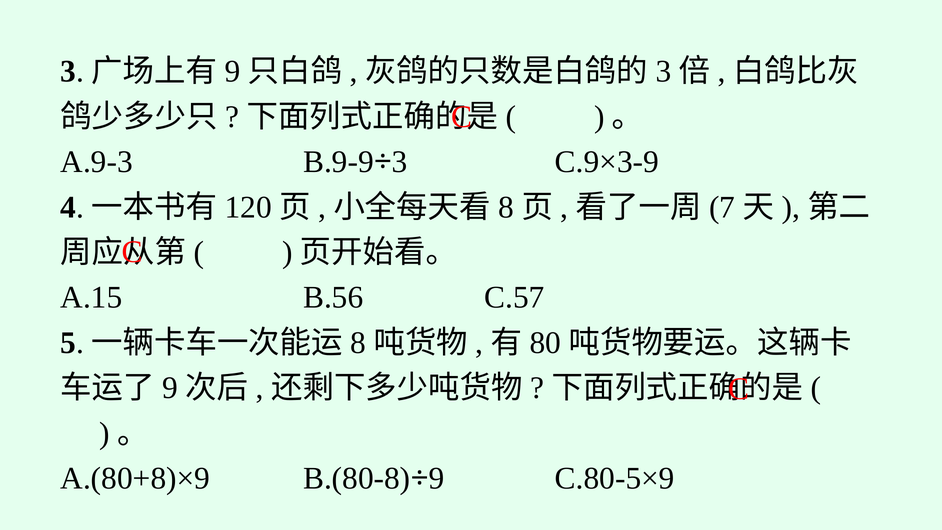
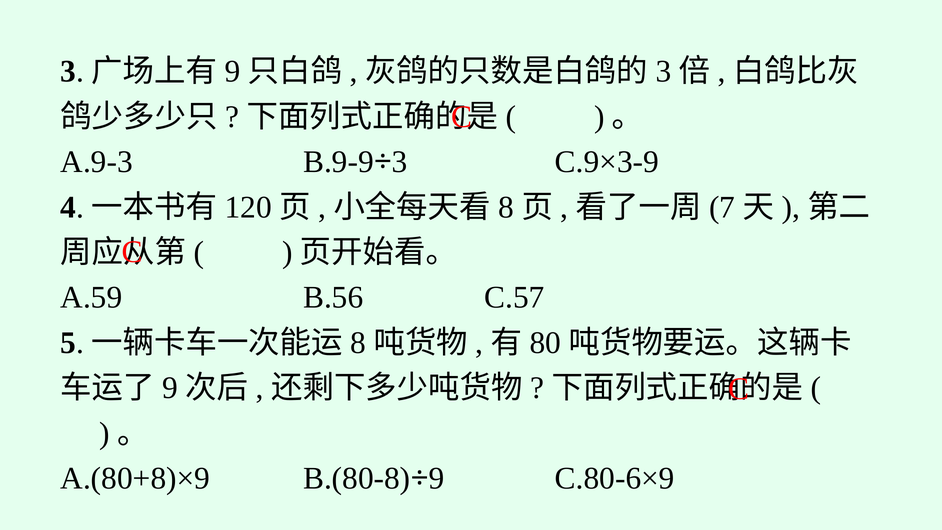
A.15: A.15 -> A.59
C.80-5×9: C.80-5×9 -> C.80-6×9
